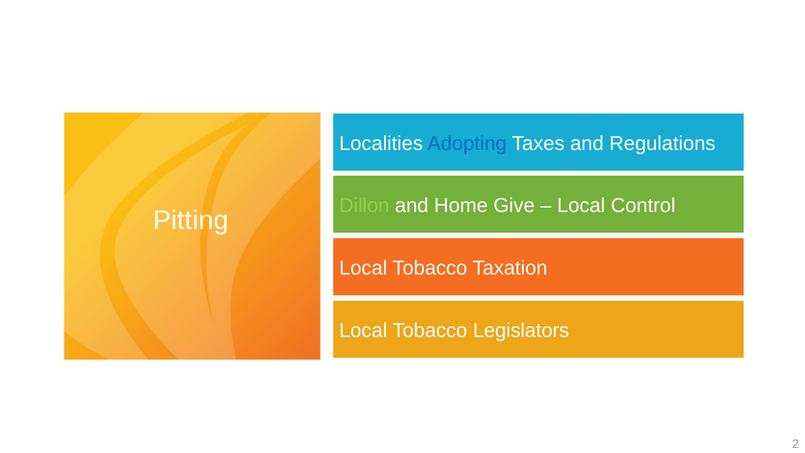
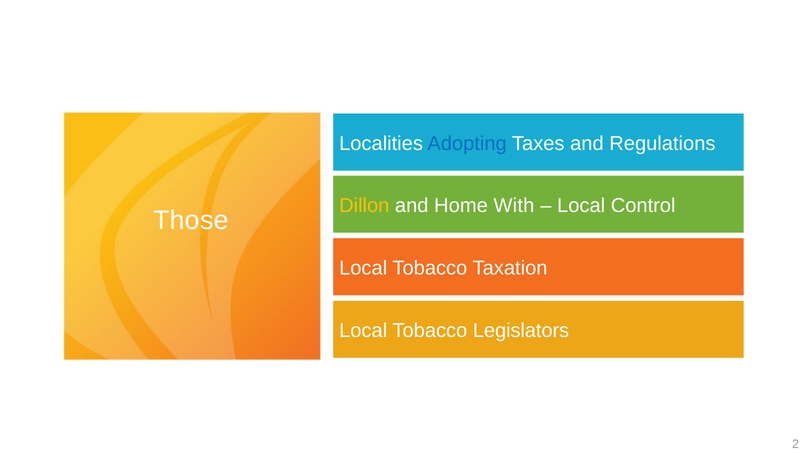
Dillon colour: light green -> yellow
Give: Give -> With
Pitting: Pitting -> Those
